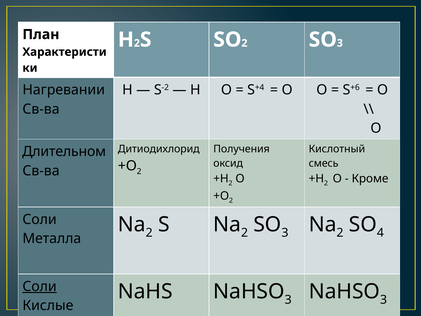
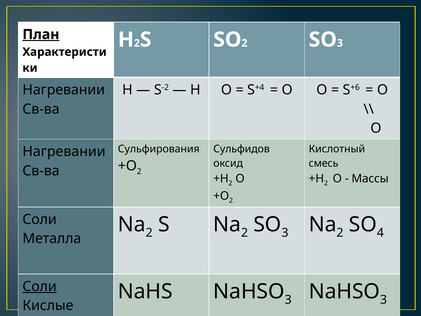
План underline: none -> present
Дитиодихлорид: Дитиодихлорид -> Сульфирования
Получения: Получения -> Сульфидов
Длительном at (64, 152): Длительном -> Нагревании
Кроме: Кроме -> Массы
